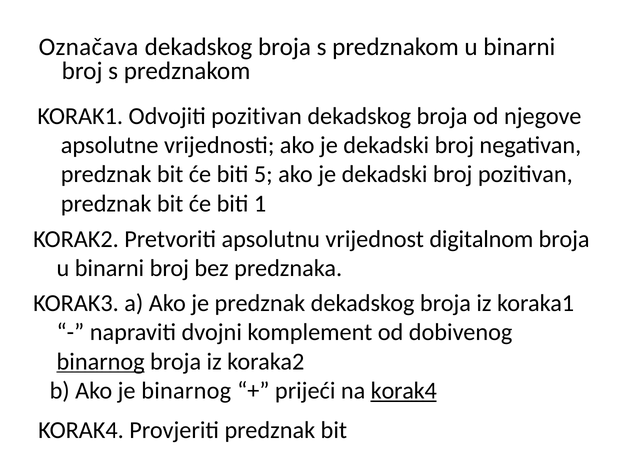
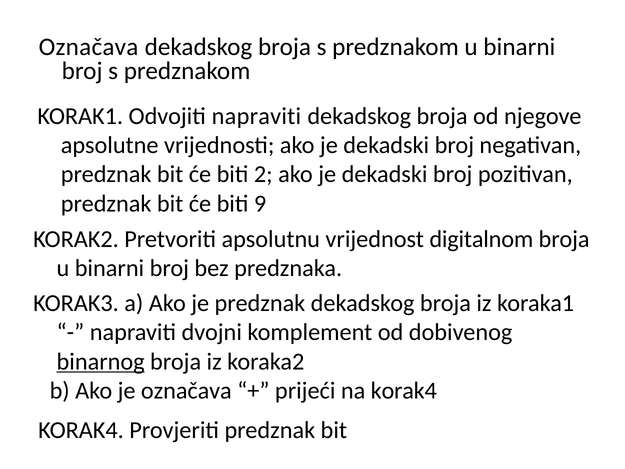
Odvojiti pozitivan: pozitivan -> napraviti
5: 5 -> 2
1: 1 -> 9
je binarnog: binarnog -> označava
korak4 at (404, 391) underline: present -> none
